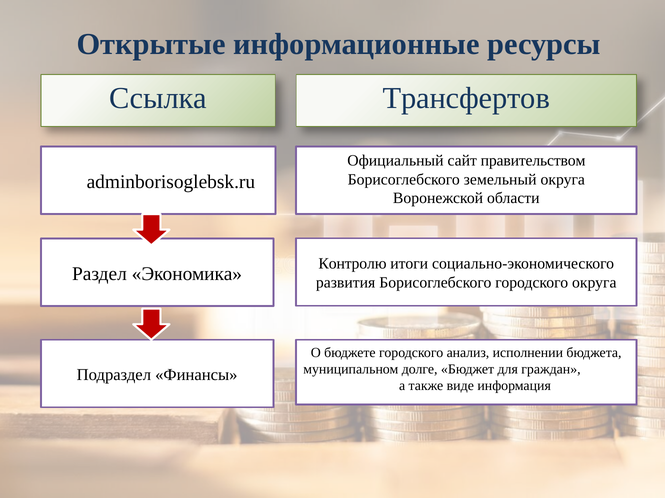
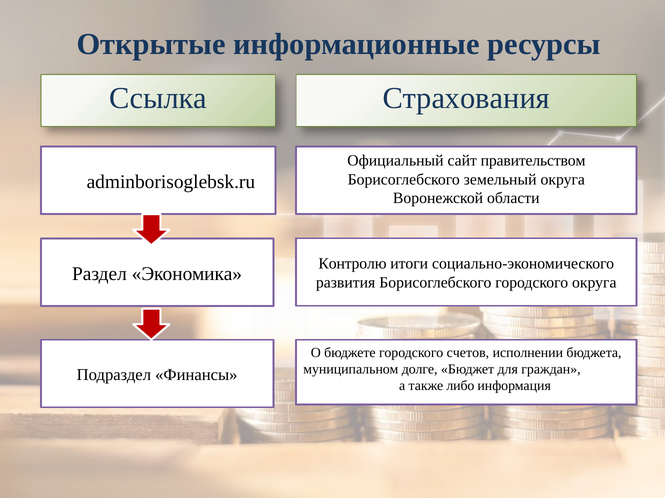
Трансфертов: Трансфертов -> Страхования
анализ: анализ -> счетов
виде: виде -> либо
